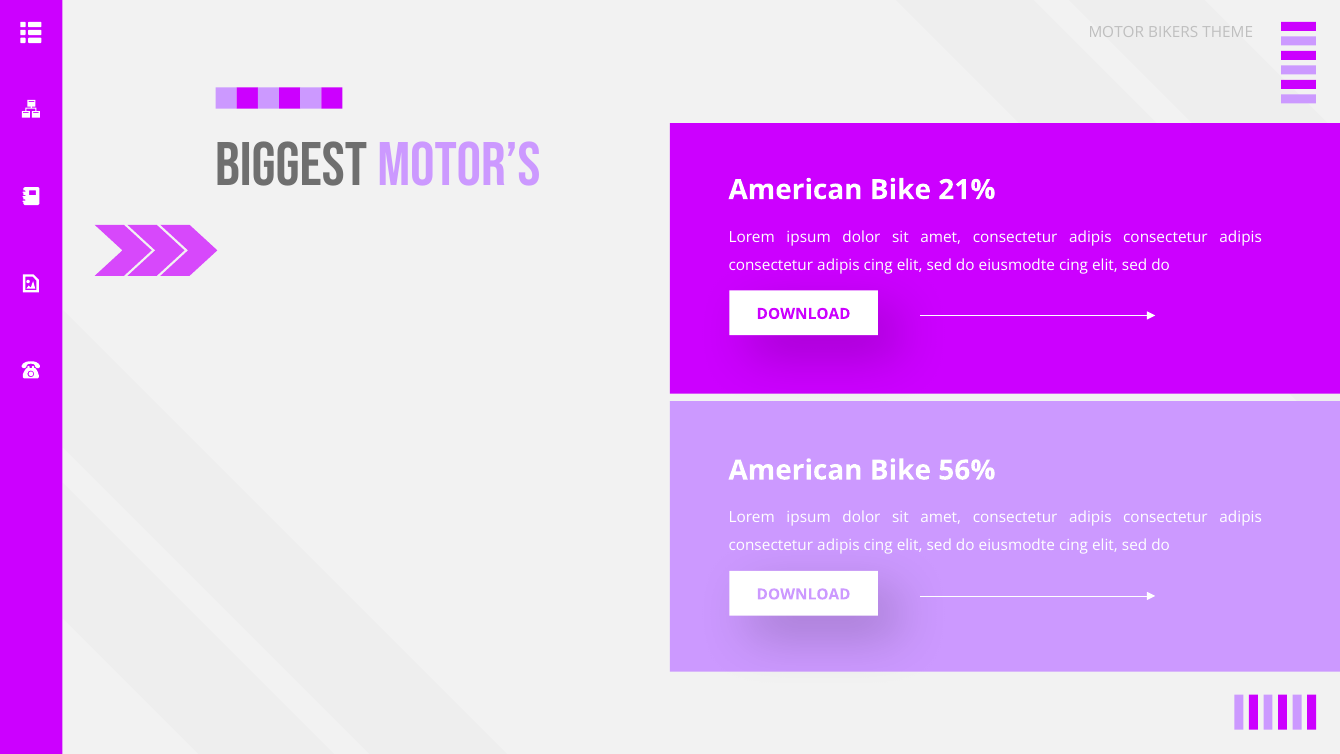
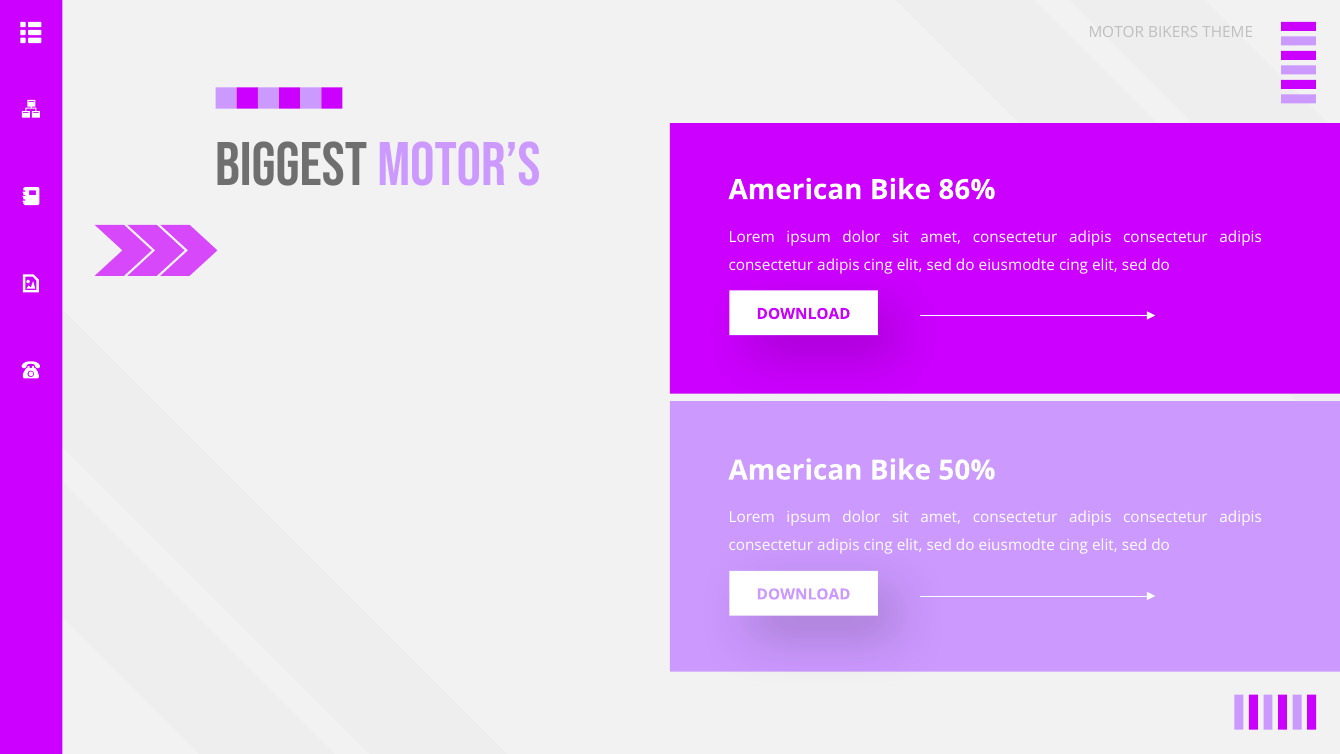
21%: 21% -> 86%
56%: 56% -> 50%
